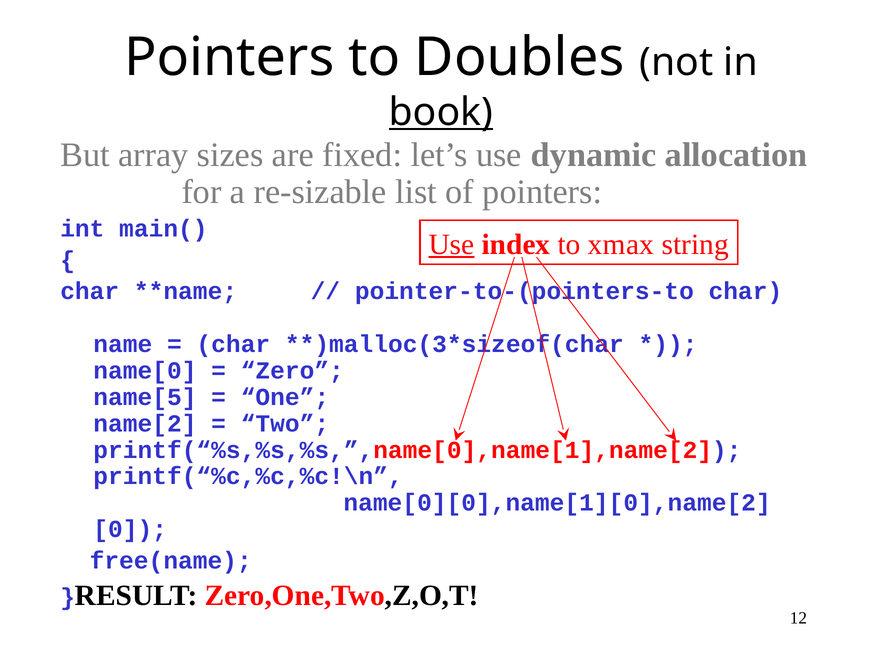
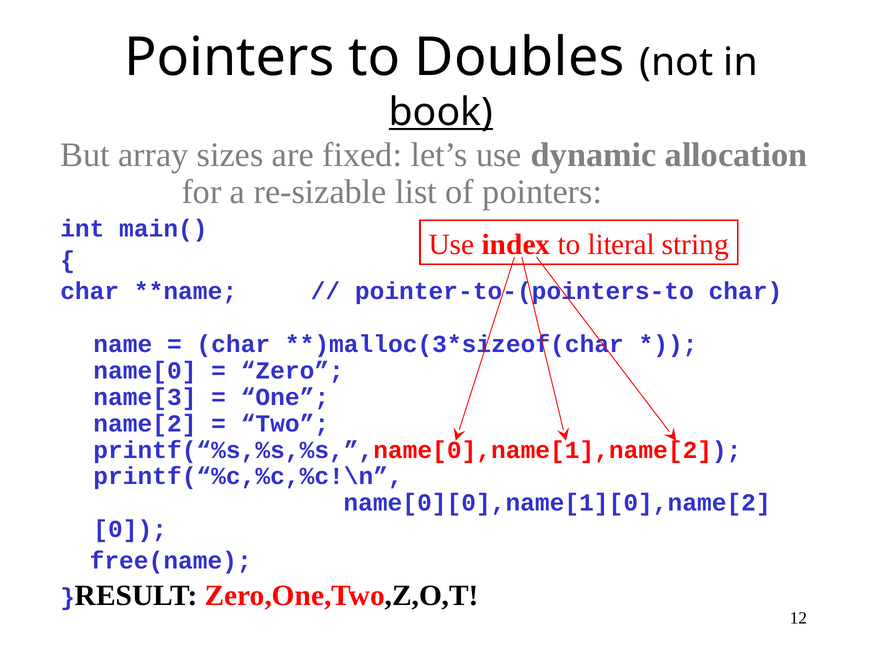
Use at (451, 245) underline: present -> none
xmax: xmax -> literal
name[5: name[5 -> name[3
